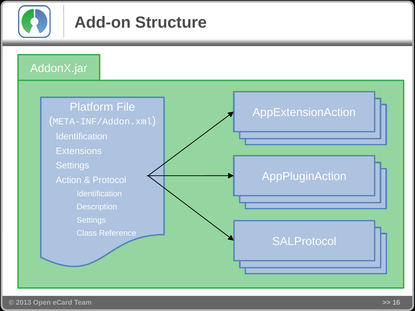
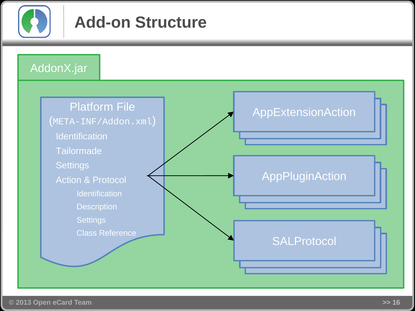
Extensions: Extensions -> Tailormade
